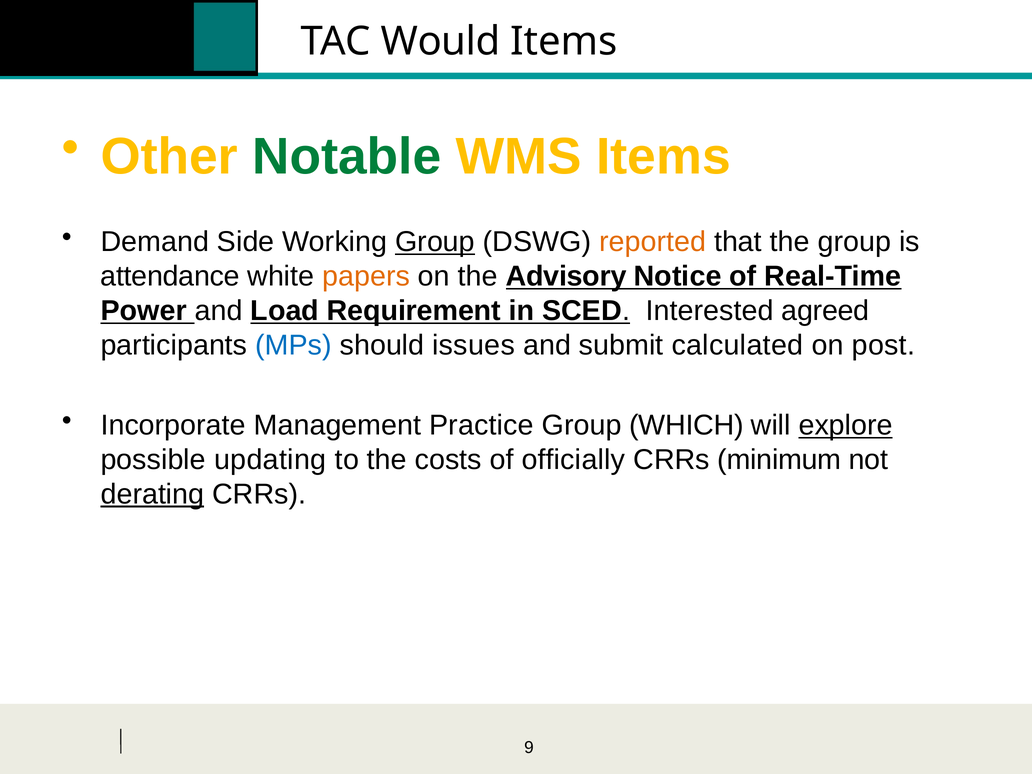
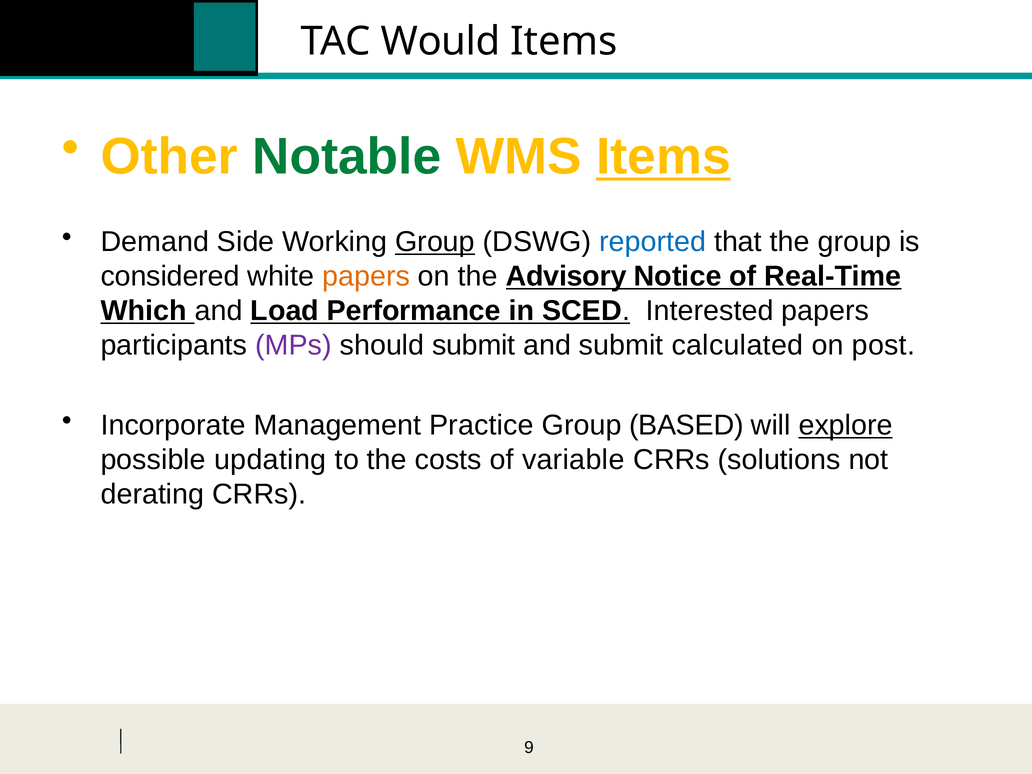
Items at (663, 157) underline: none -> present
reported colour: orange -> blue
attendance: attendance -> considered
Power: Power -> Which
Requirement: Requirement -> Performance
Interested agreed: agreed -> papers
MPs colour: blue -> purple
should issues: issues -> submit
WHICH: WHICH -> BASED
officially: officially -> variable
minimum: minimum -> solutions
derating underline: present -> none
